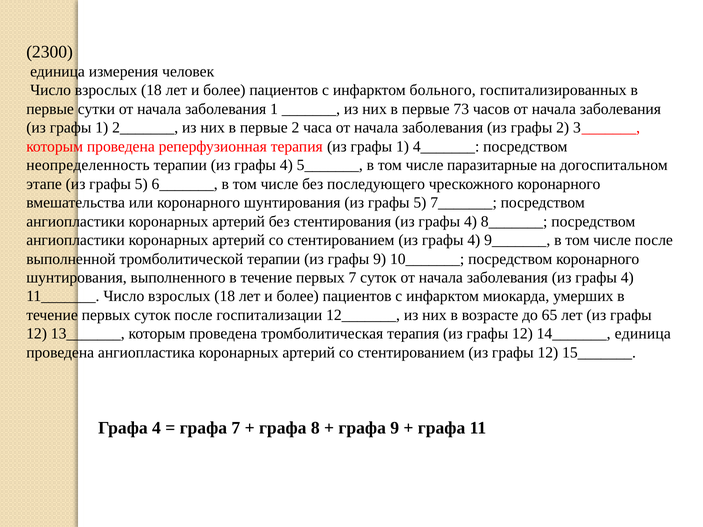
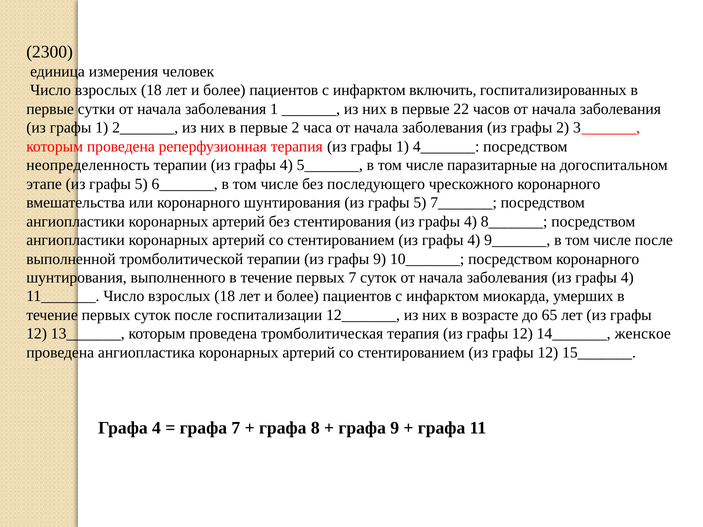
больного: больного -> включить
73: 73 -> 22
14_______ единица: единица -> женское
